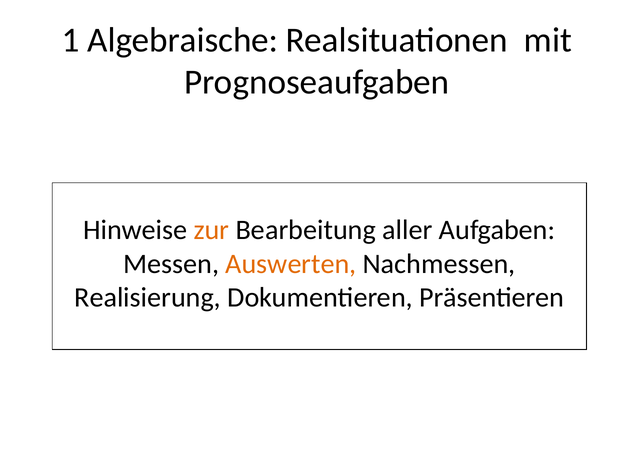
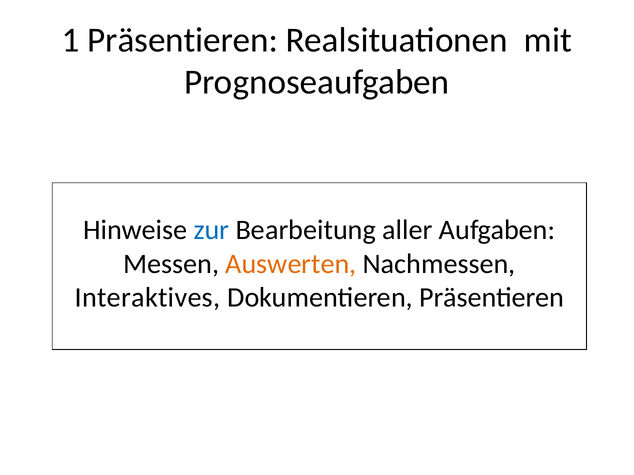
1 Algebraische: Algebraische -> Präsentieren
zur colour: orange -> blue
Realisierung: Realisierung -> Interaktives
